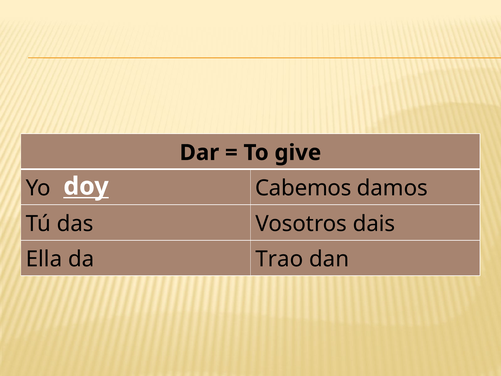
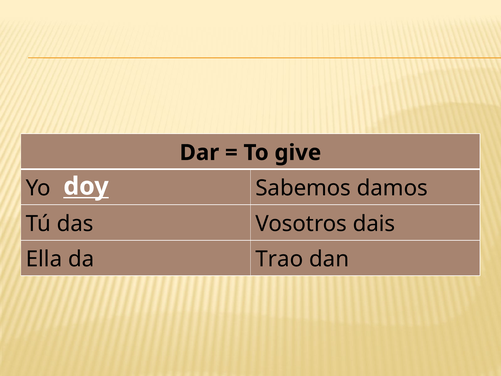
Cabemos: Cabemos -> Sabemos
